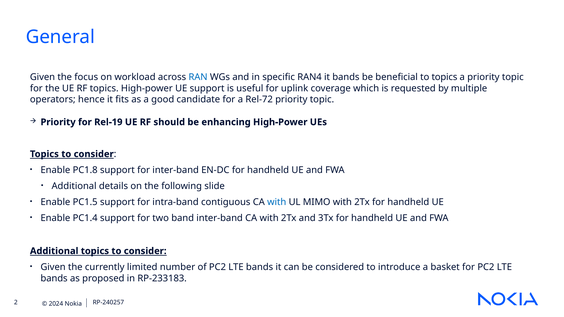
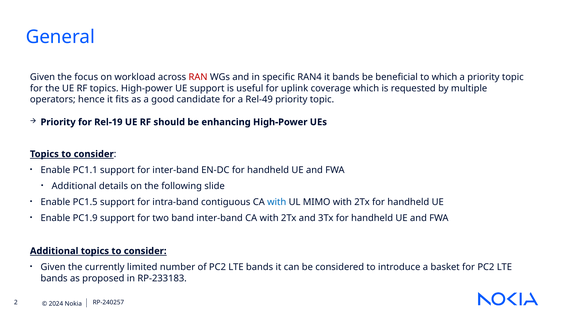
RAN colour: blue -> red
to topics: topics -> which
Rel-72: Rel-72 -> Rel-49
PC1.8: PC1.8 -> PC1.1
PC1.4: PC1.4 -> PC1.9
